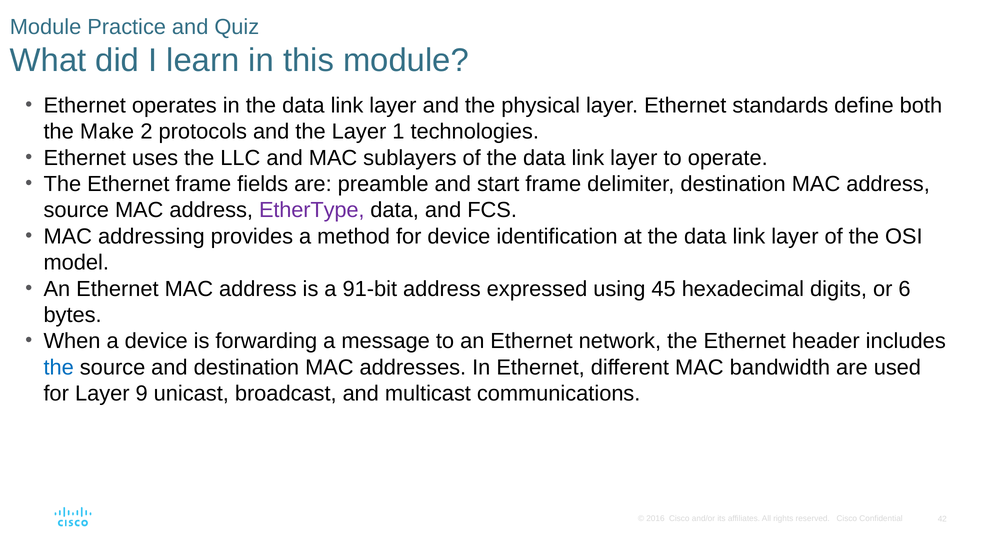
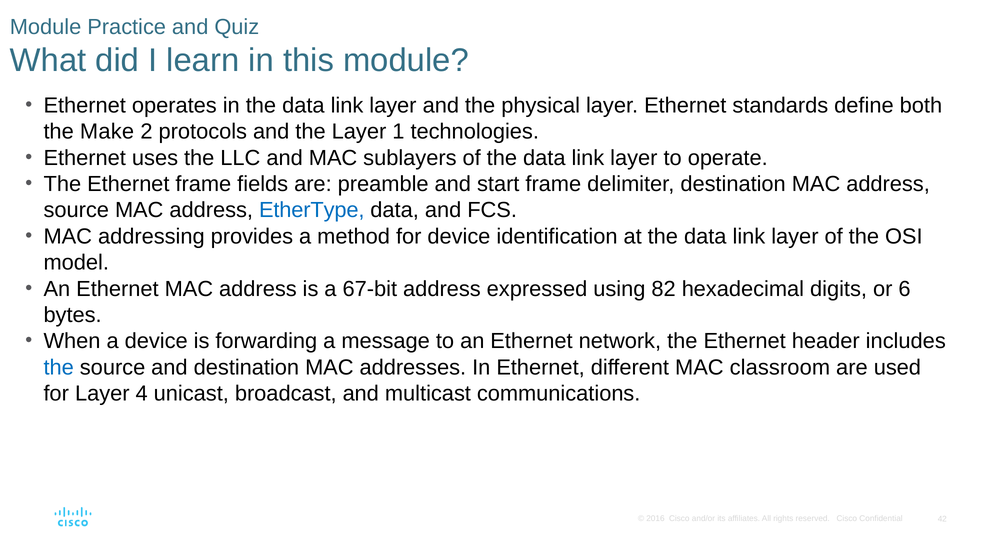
EtherType colour: purple -> blue
91-bit: 91-bit -> 67-bit
45: 45 -> 82
bandwidth: bandwidth -> classroom
9: 9 -> 4
